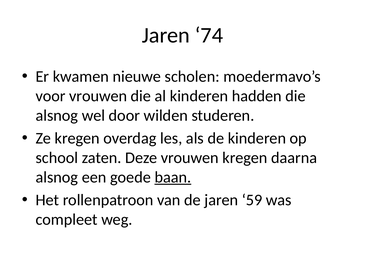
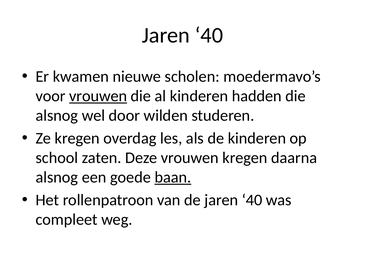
74 at (209, 35): 74 -> 40
vrouwen at (98, 96) underline: none -> present
de jaren 59: 59 -> 40
